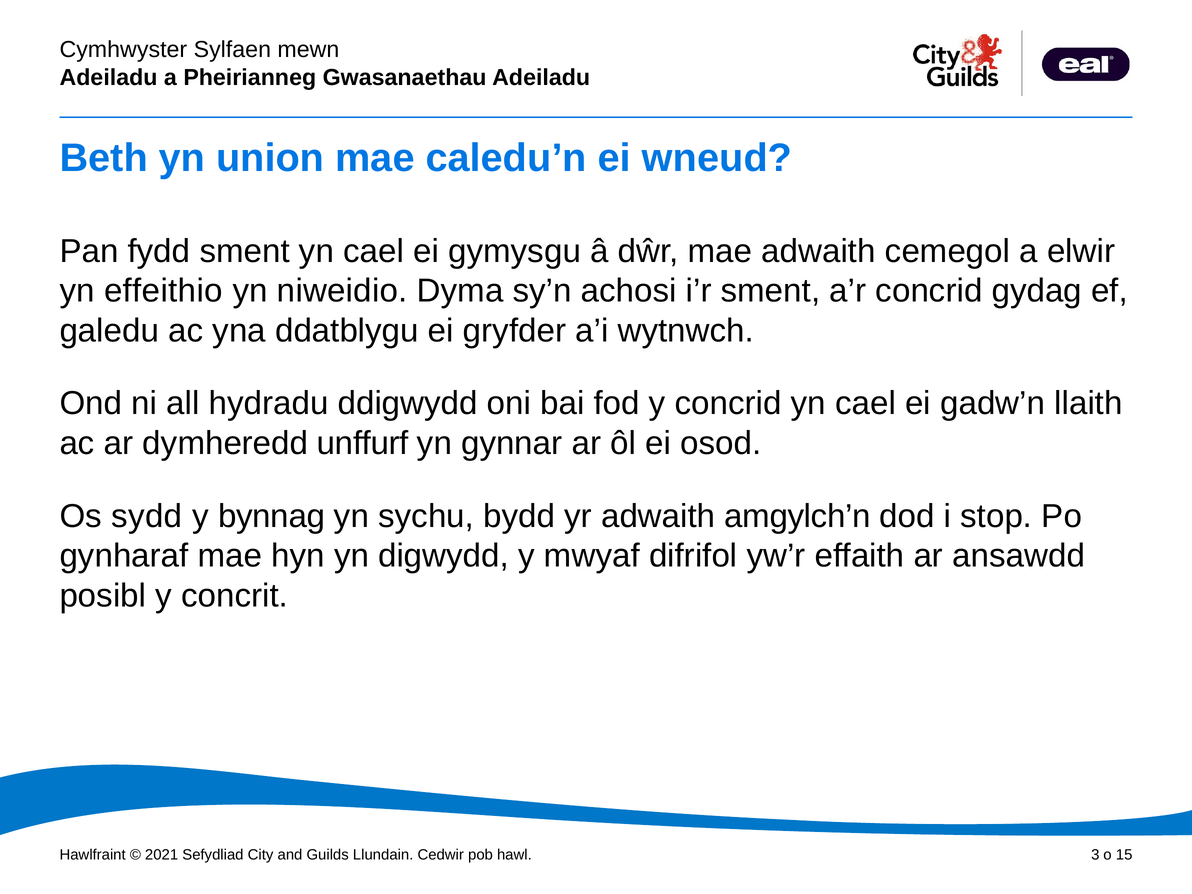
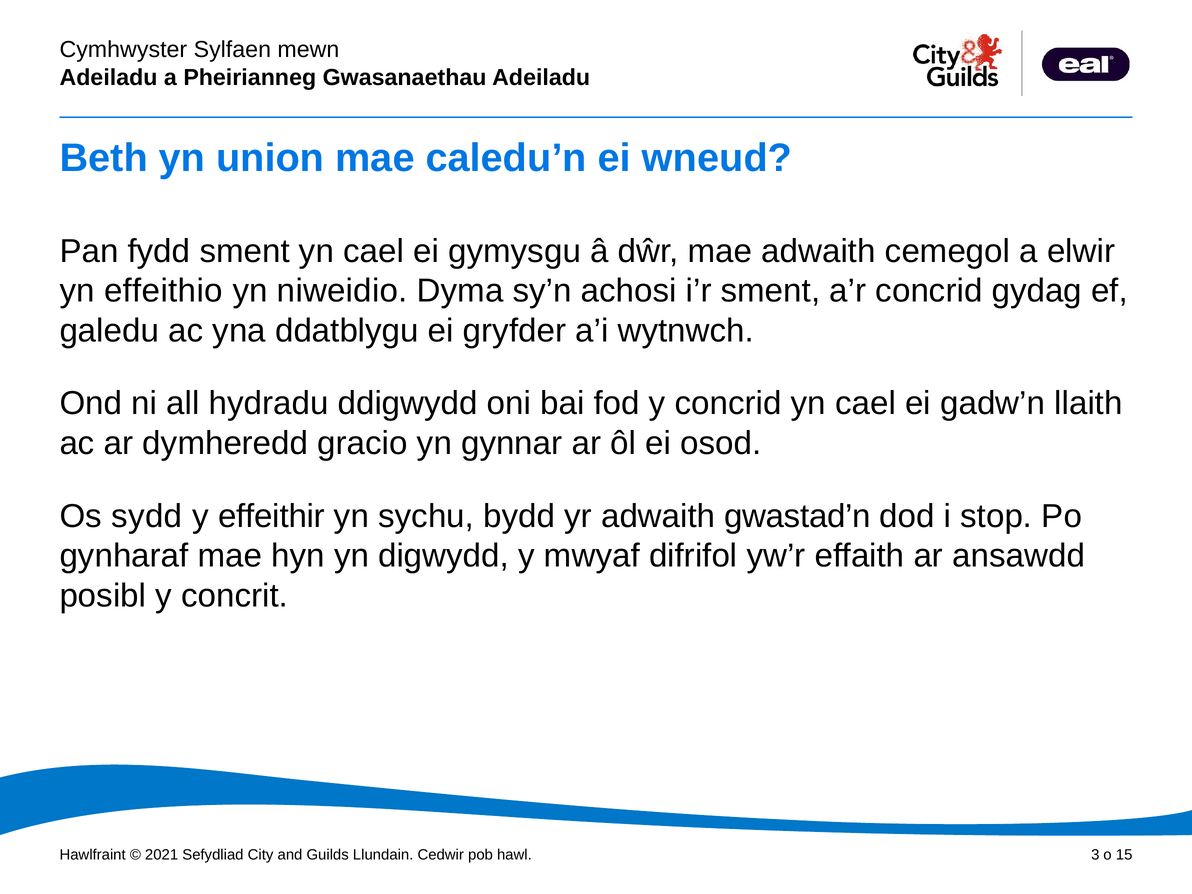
unffurf: unffurf -> gracio
bynnag: bynnag -> effeithir
amgylch’n: amgylch’n -> gwastad’n
